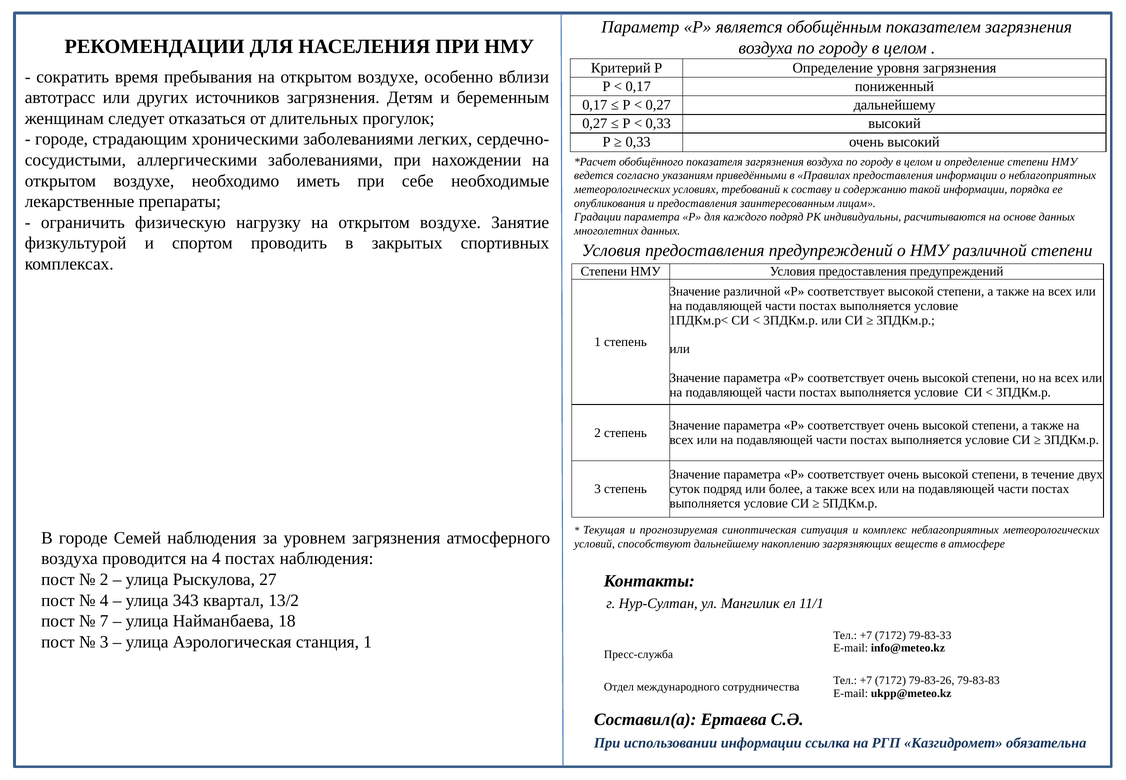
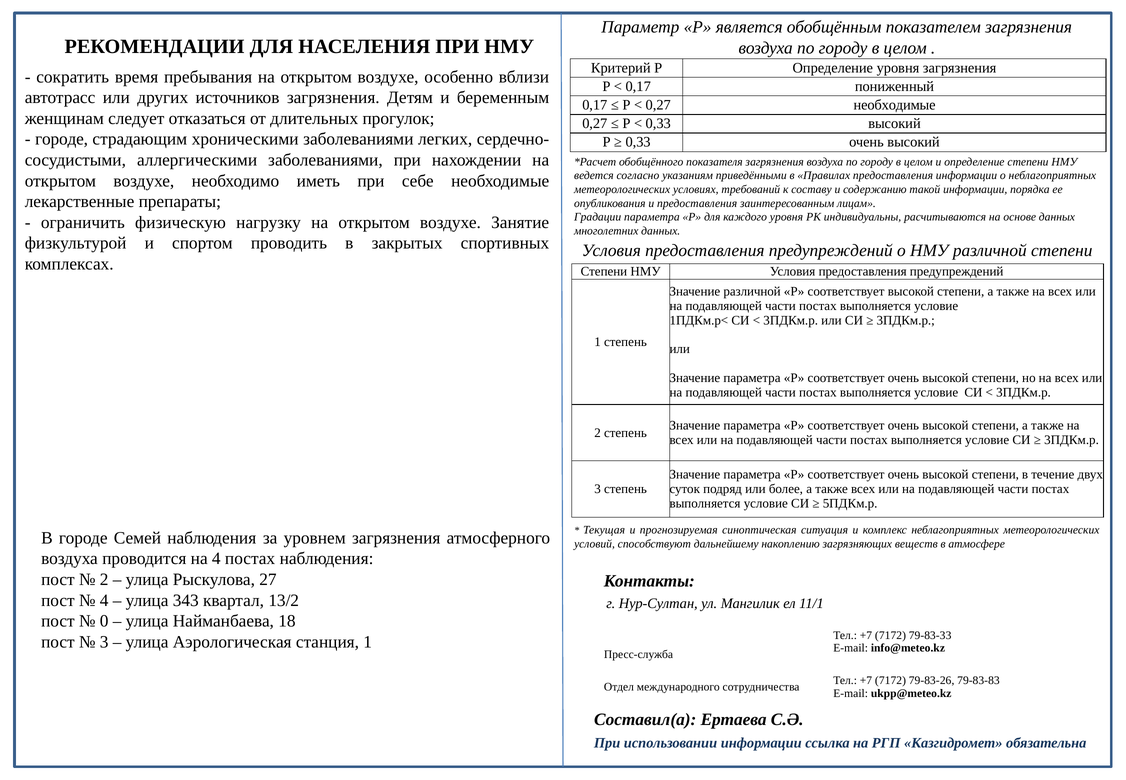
0,27 дальнейшему: дальнейшему -> необходимые
каждого подряд: подряд -> уровня
7: 7 -> 0
